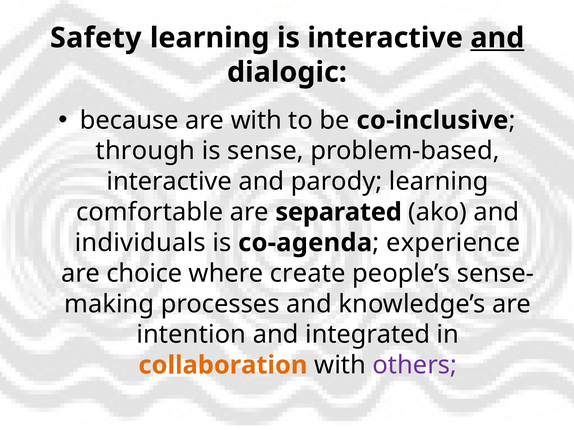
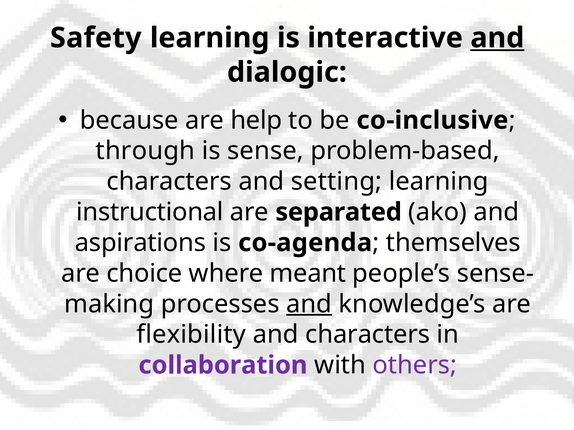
are with: with -> help
interactive at (169, 182): interactive -> characters
parody: parody -> setting
comfortable: comfortable -> instructional
individuals: individuals -> aspirations
experience: experience -> themselves
create: create -> meant
and at (309, 304) underline: none -> present
intention: intention -> flexibility
and integrated: integrated -> characters
collaboration colour: orange -> purple
